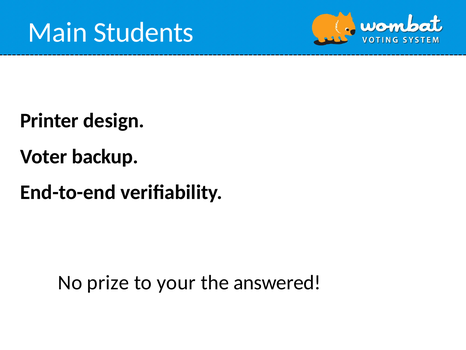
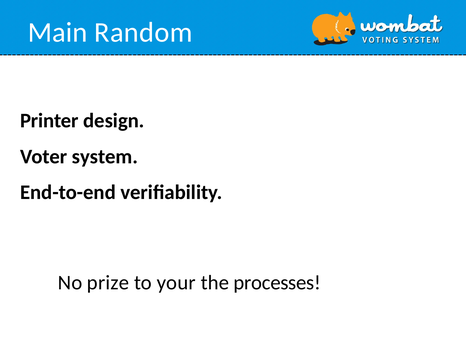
Students: Students -> Random
backup: backup -> system
answered: answered -> processes
